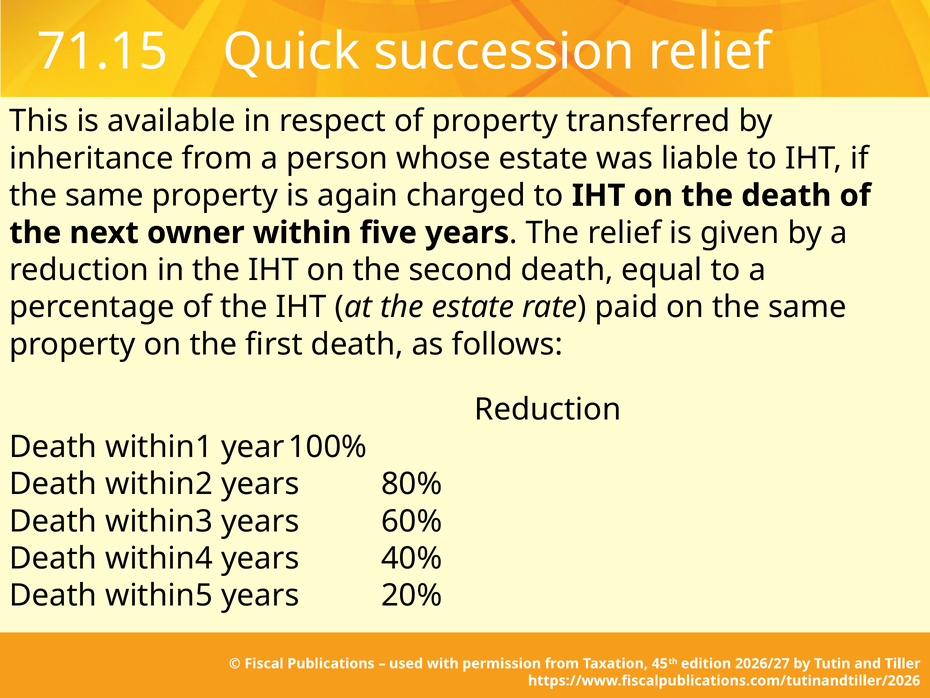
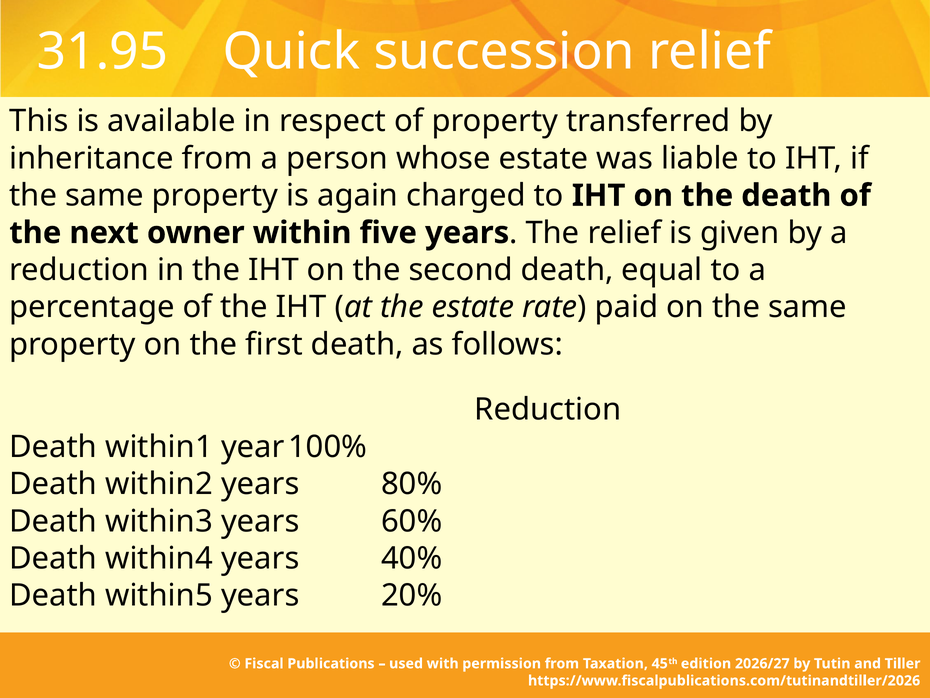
71.15: 71.15 -> 31.95
